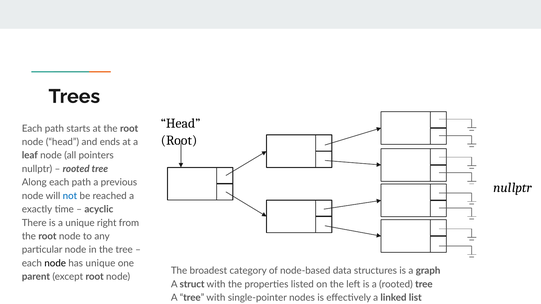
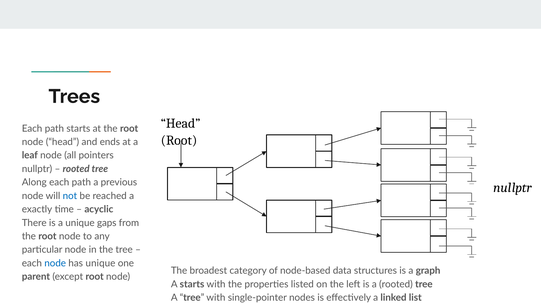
right: right -> gaps
node at (55, 263) colour: black -> blue
A struct: struct -> starts
